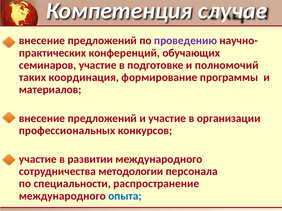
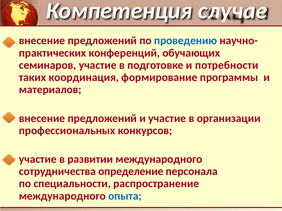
проведению colour: purple -> blue
полномочий: полномочий -> потребности
методологии: методологии -> определение
